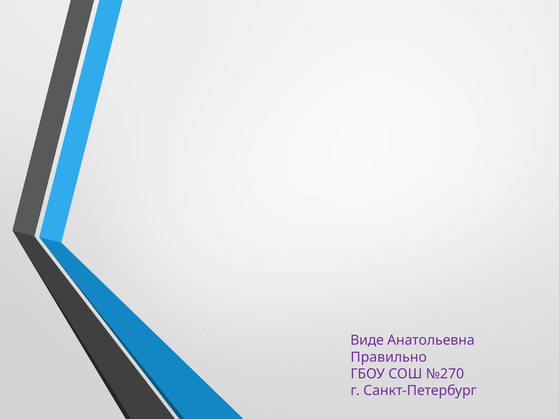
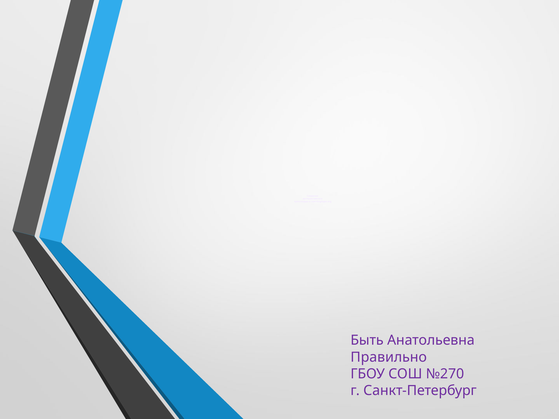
Виде: Виде -> Быть
